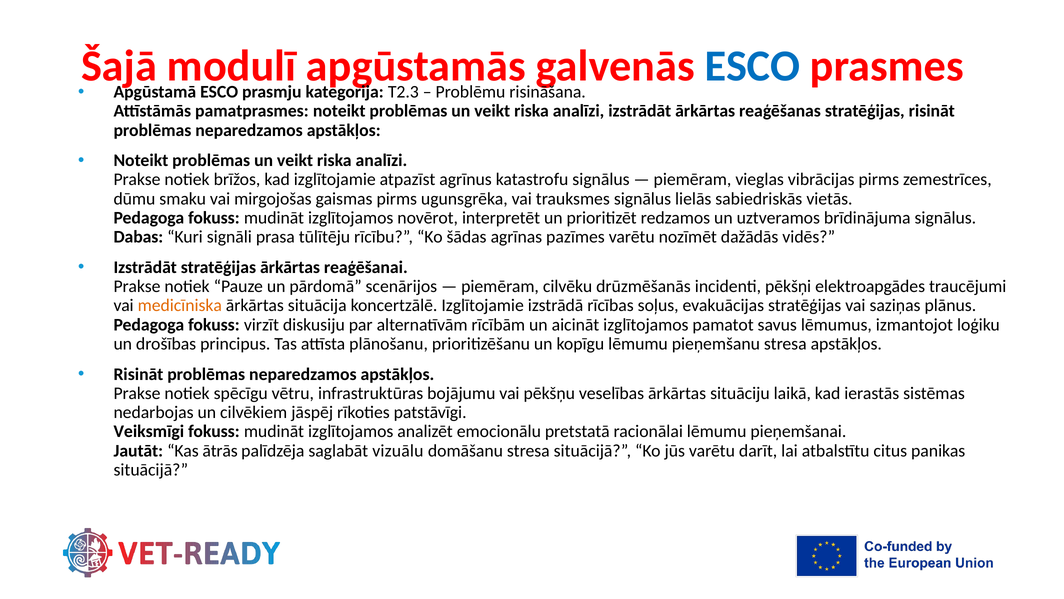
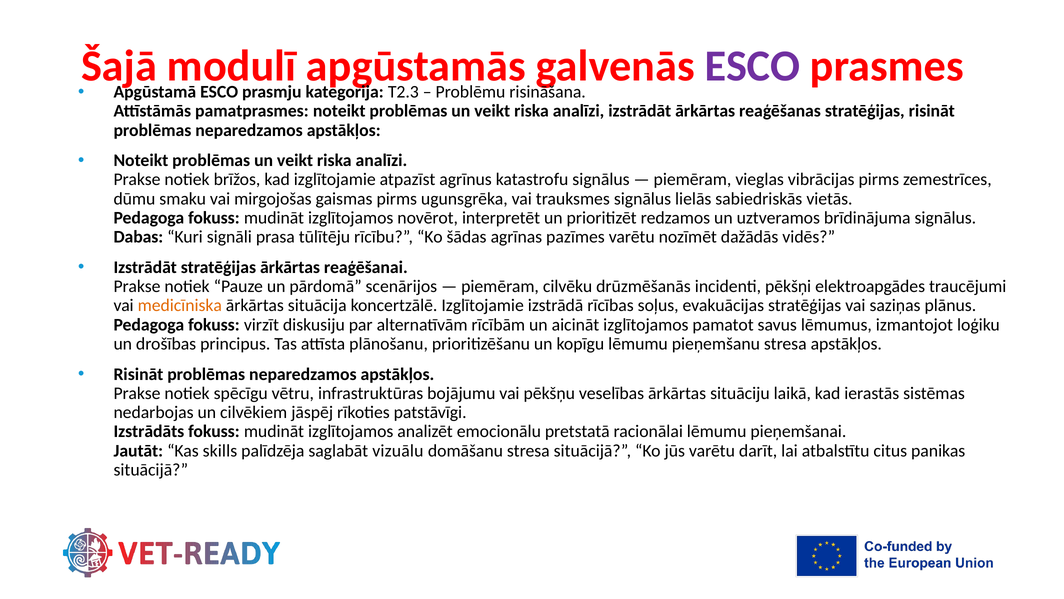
ESCO at (752, 66) colour: blue -> purple
Veiksmīgi: Veiksmīgi -> Izstrādāts
ātrās: ātrās -> skills
